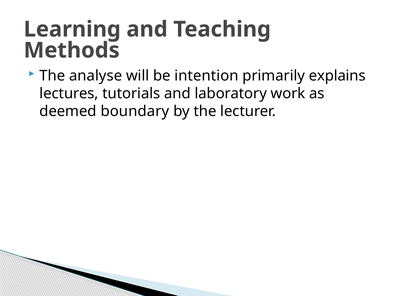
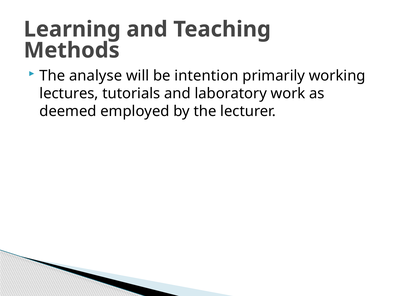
explains: explains -> working
boundary: boundary -> employed
